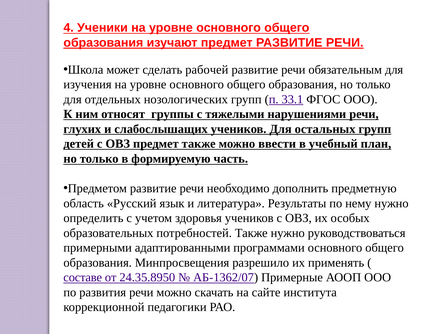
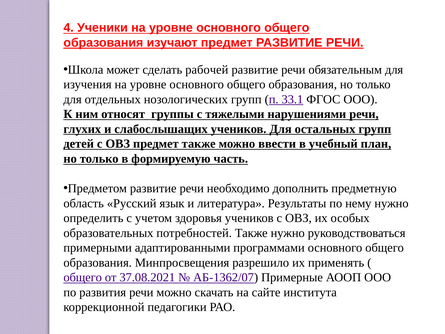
составе at (83, 277): составе -> общего
24.35.8950: 24.35.8950 -> 37.08.2021
